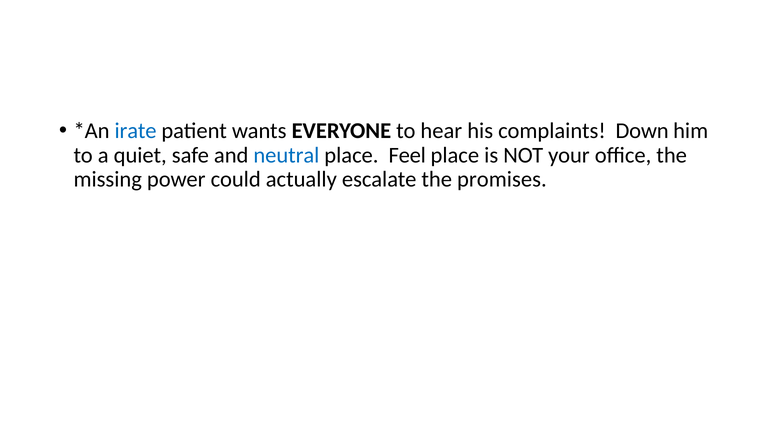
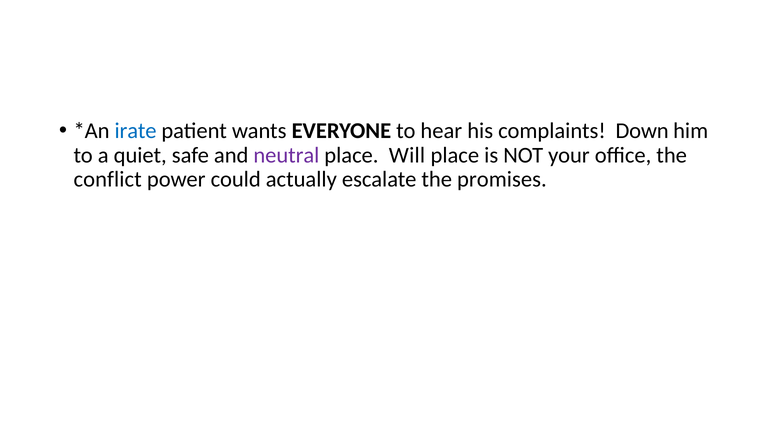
neutral colour: blue -> purple
Feel: Feel -> Will
missing: missing -> conflict
